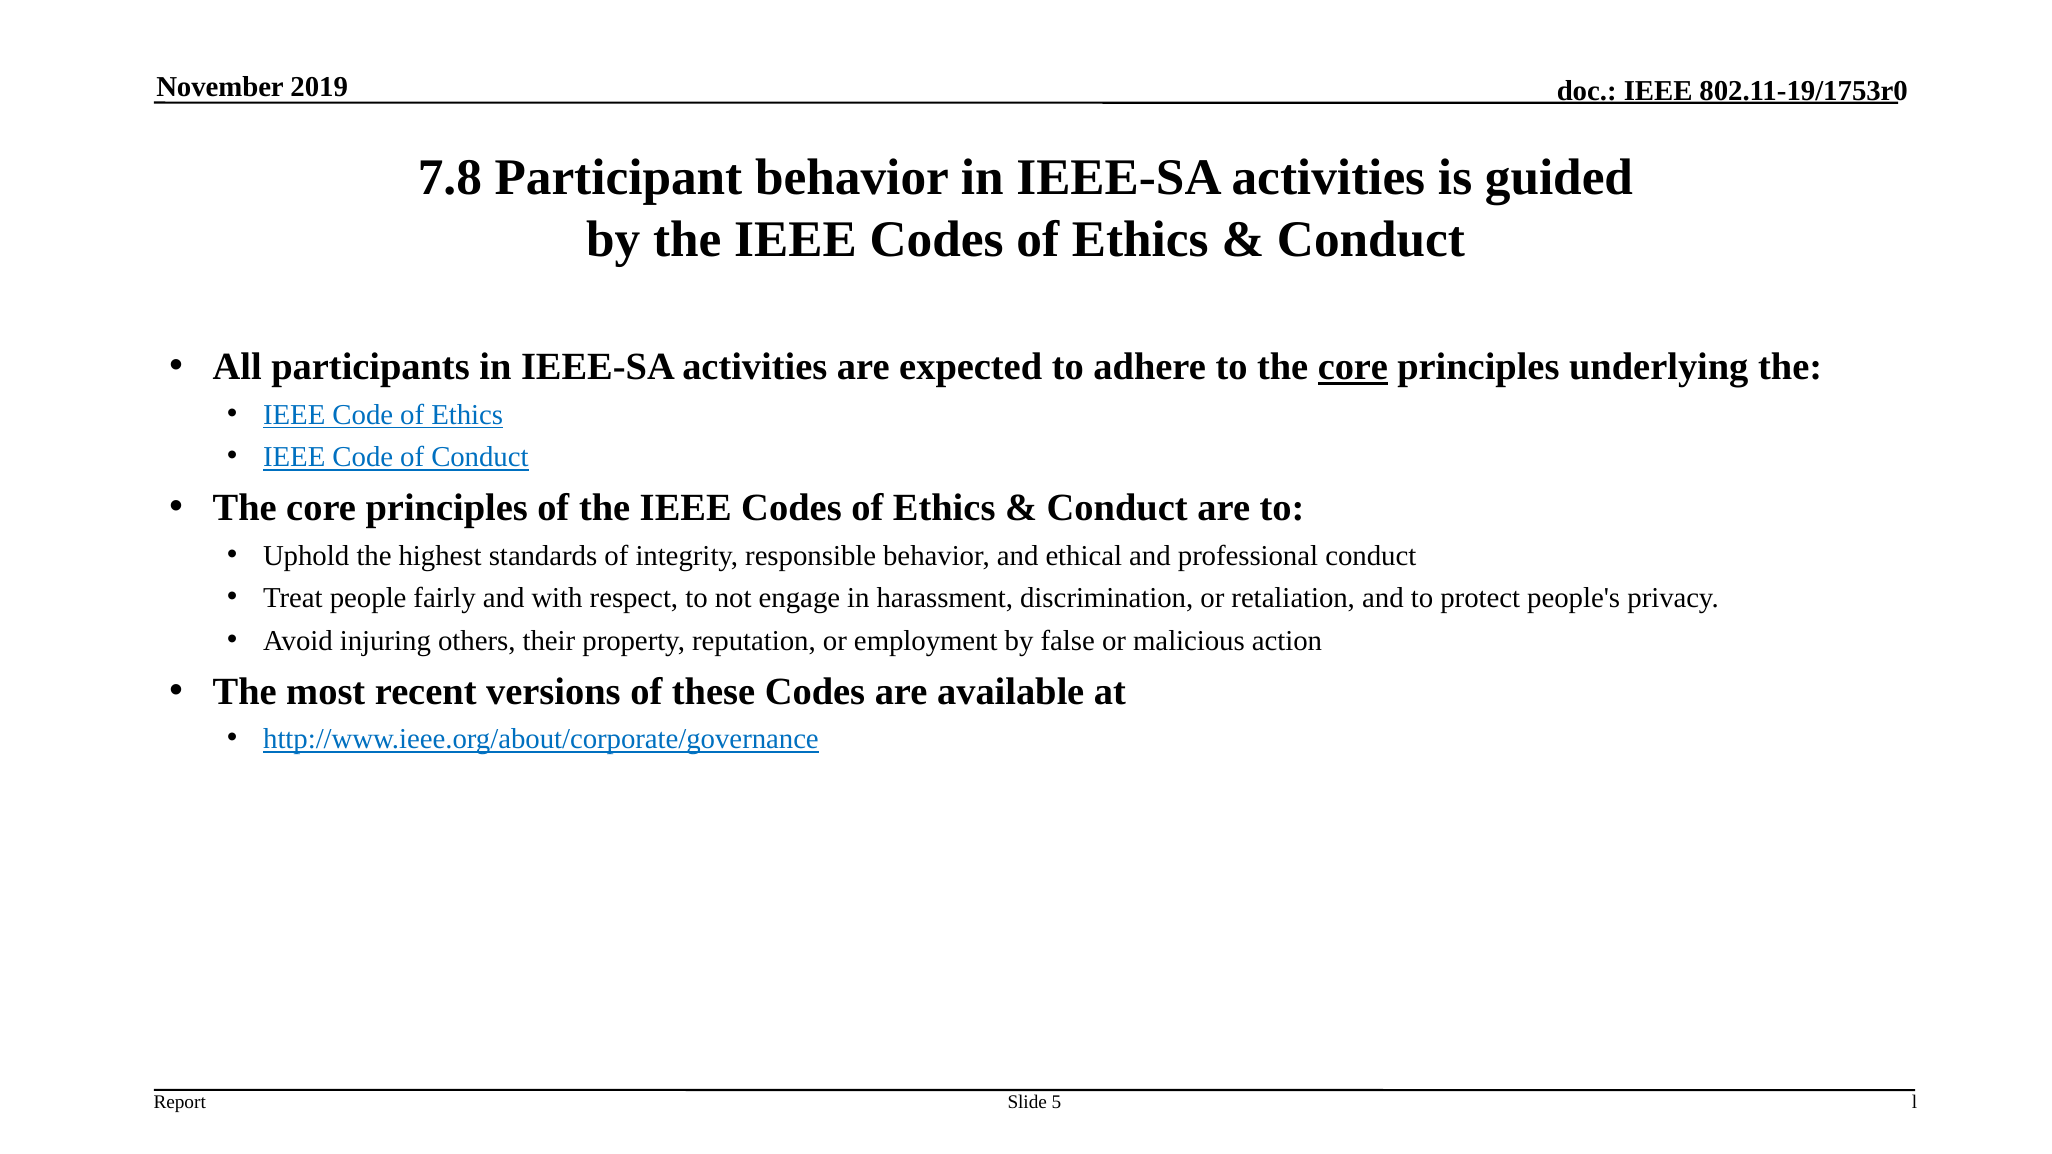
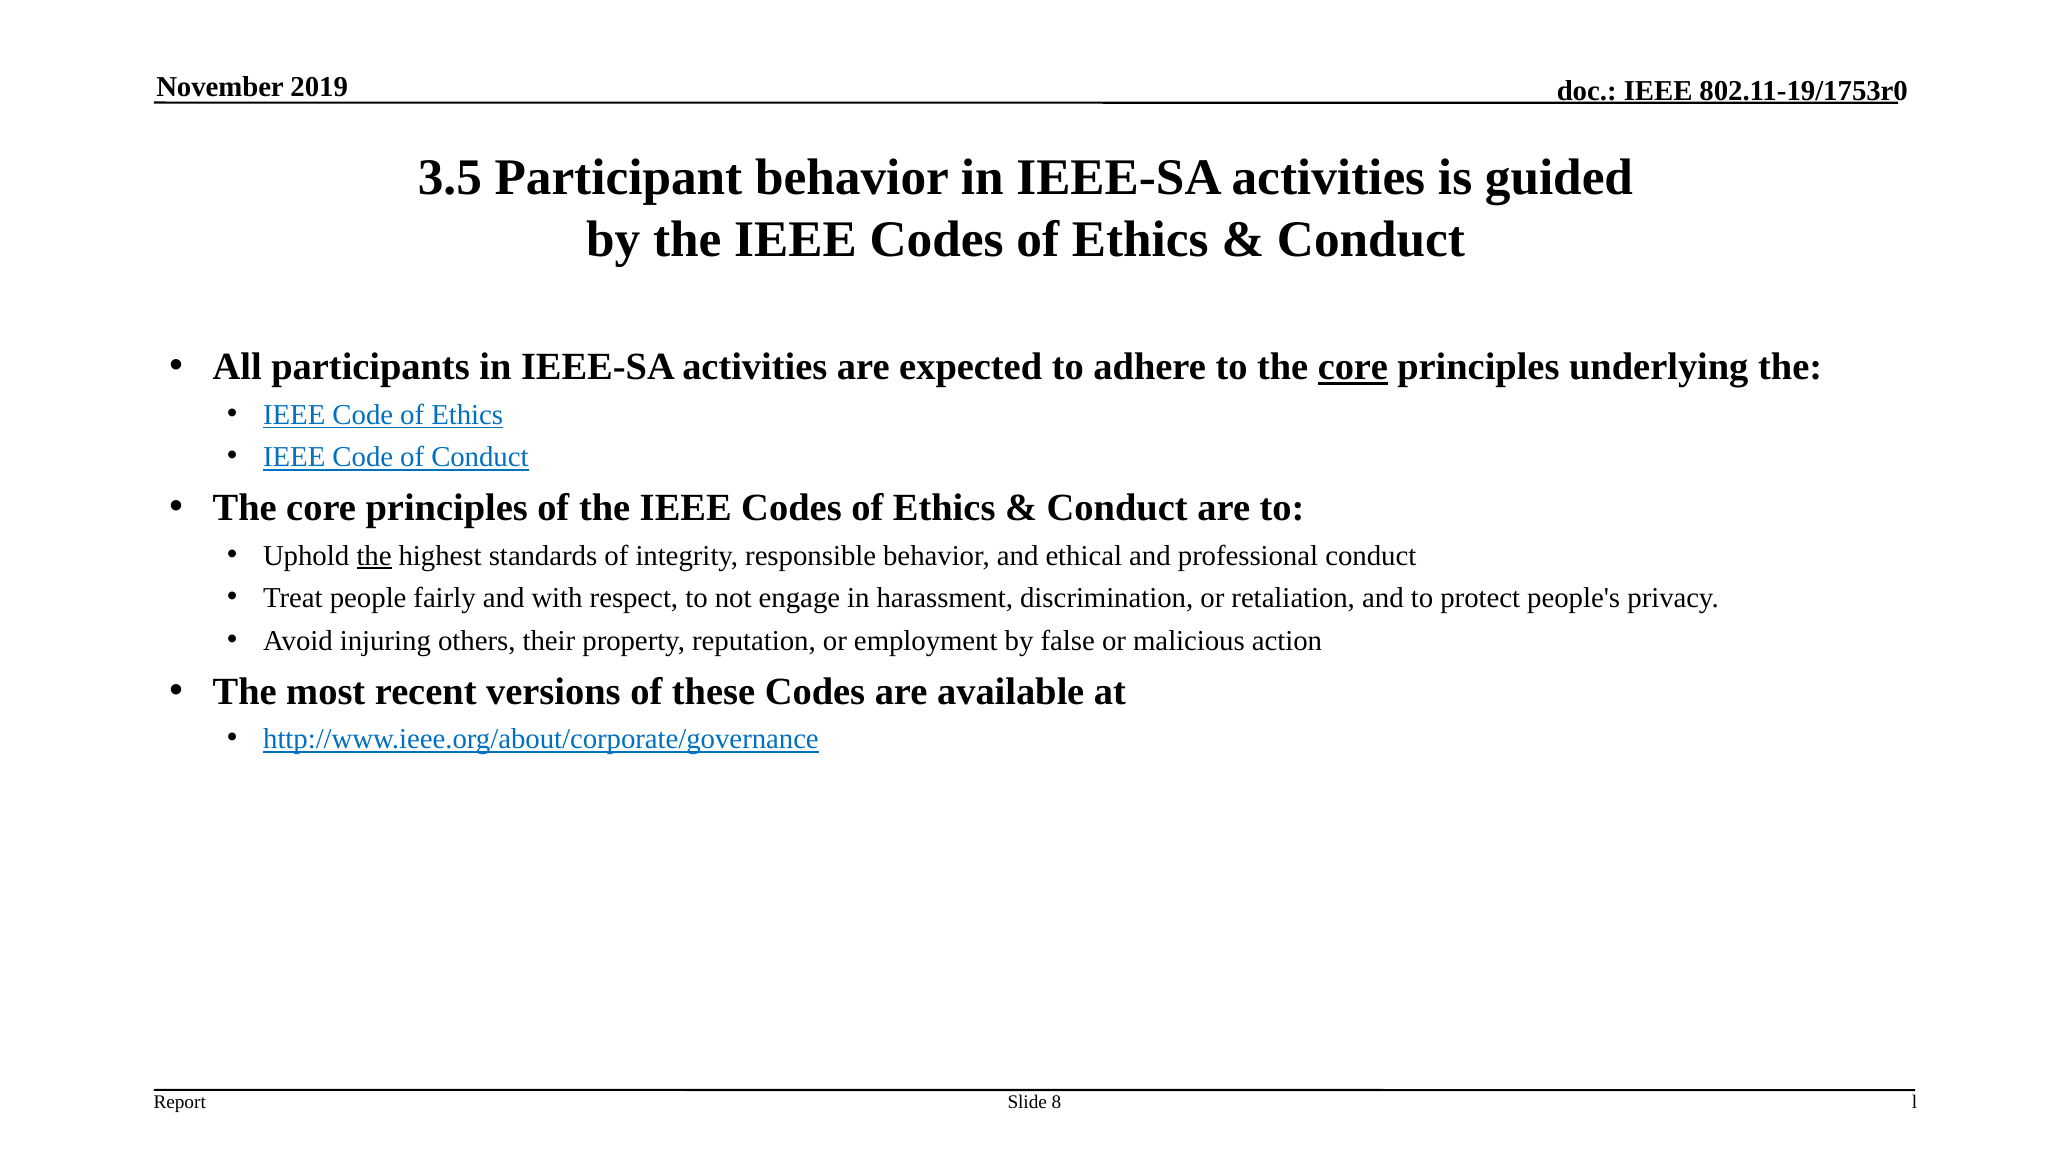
7.8: 7.8 -> 3.5
the at (374, 556) underline: none -> present
5: 5 -> 8
